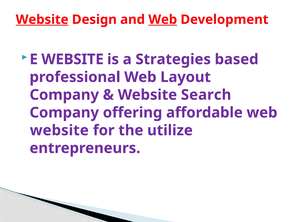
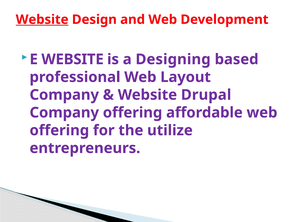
Web at (163, 20) underline: present -> none
Strategies: Strategies -> Designing
Search: Search -> Drupal
website at (59, 130): website -> offering
